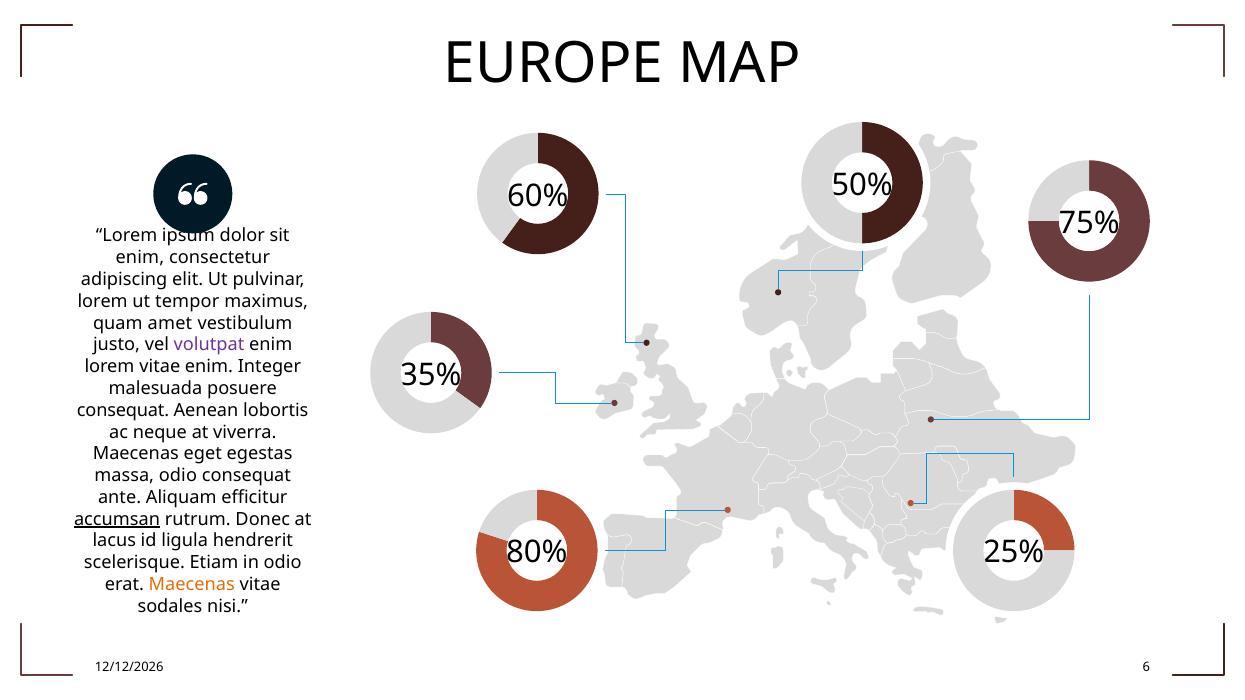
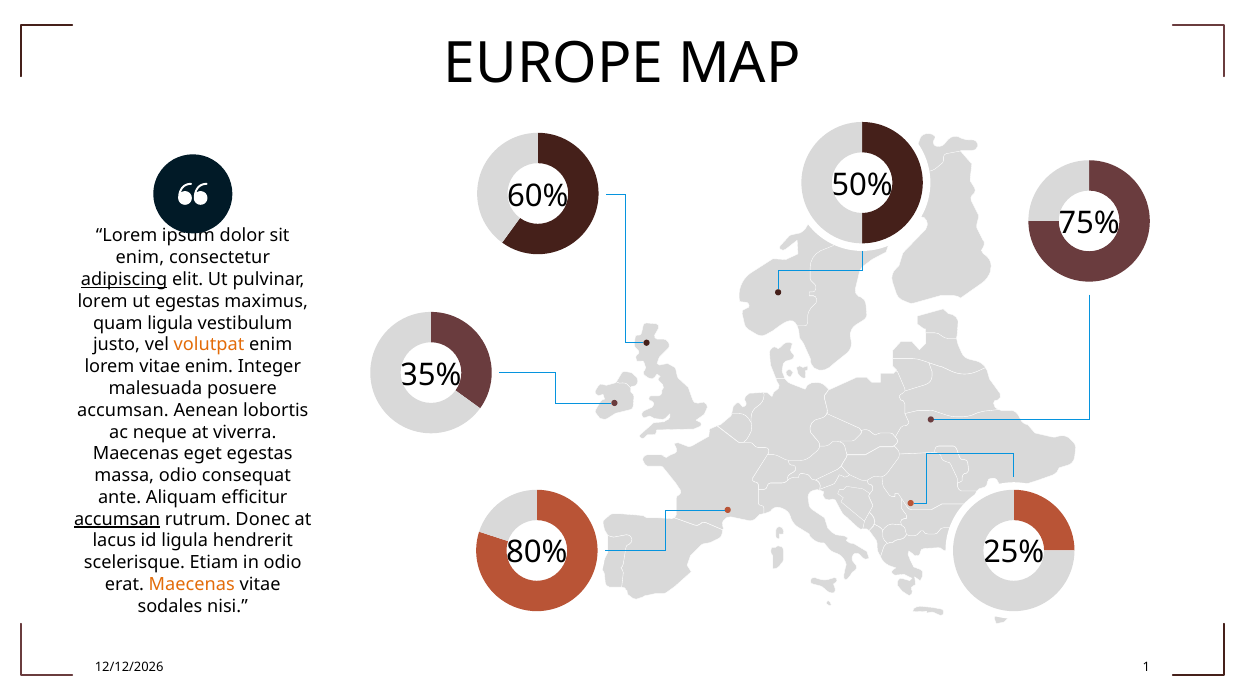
adipiscing underline: none -> present
ut tempor: tempor -> egestas
quam amet: amet -> ligula
volutpat colour: purple -> orange
consequat at (123, 410): consequat -> accumsan
6: 6 -> 1
